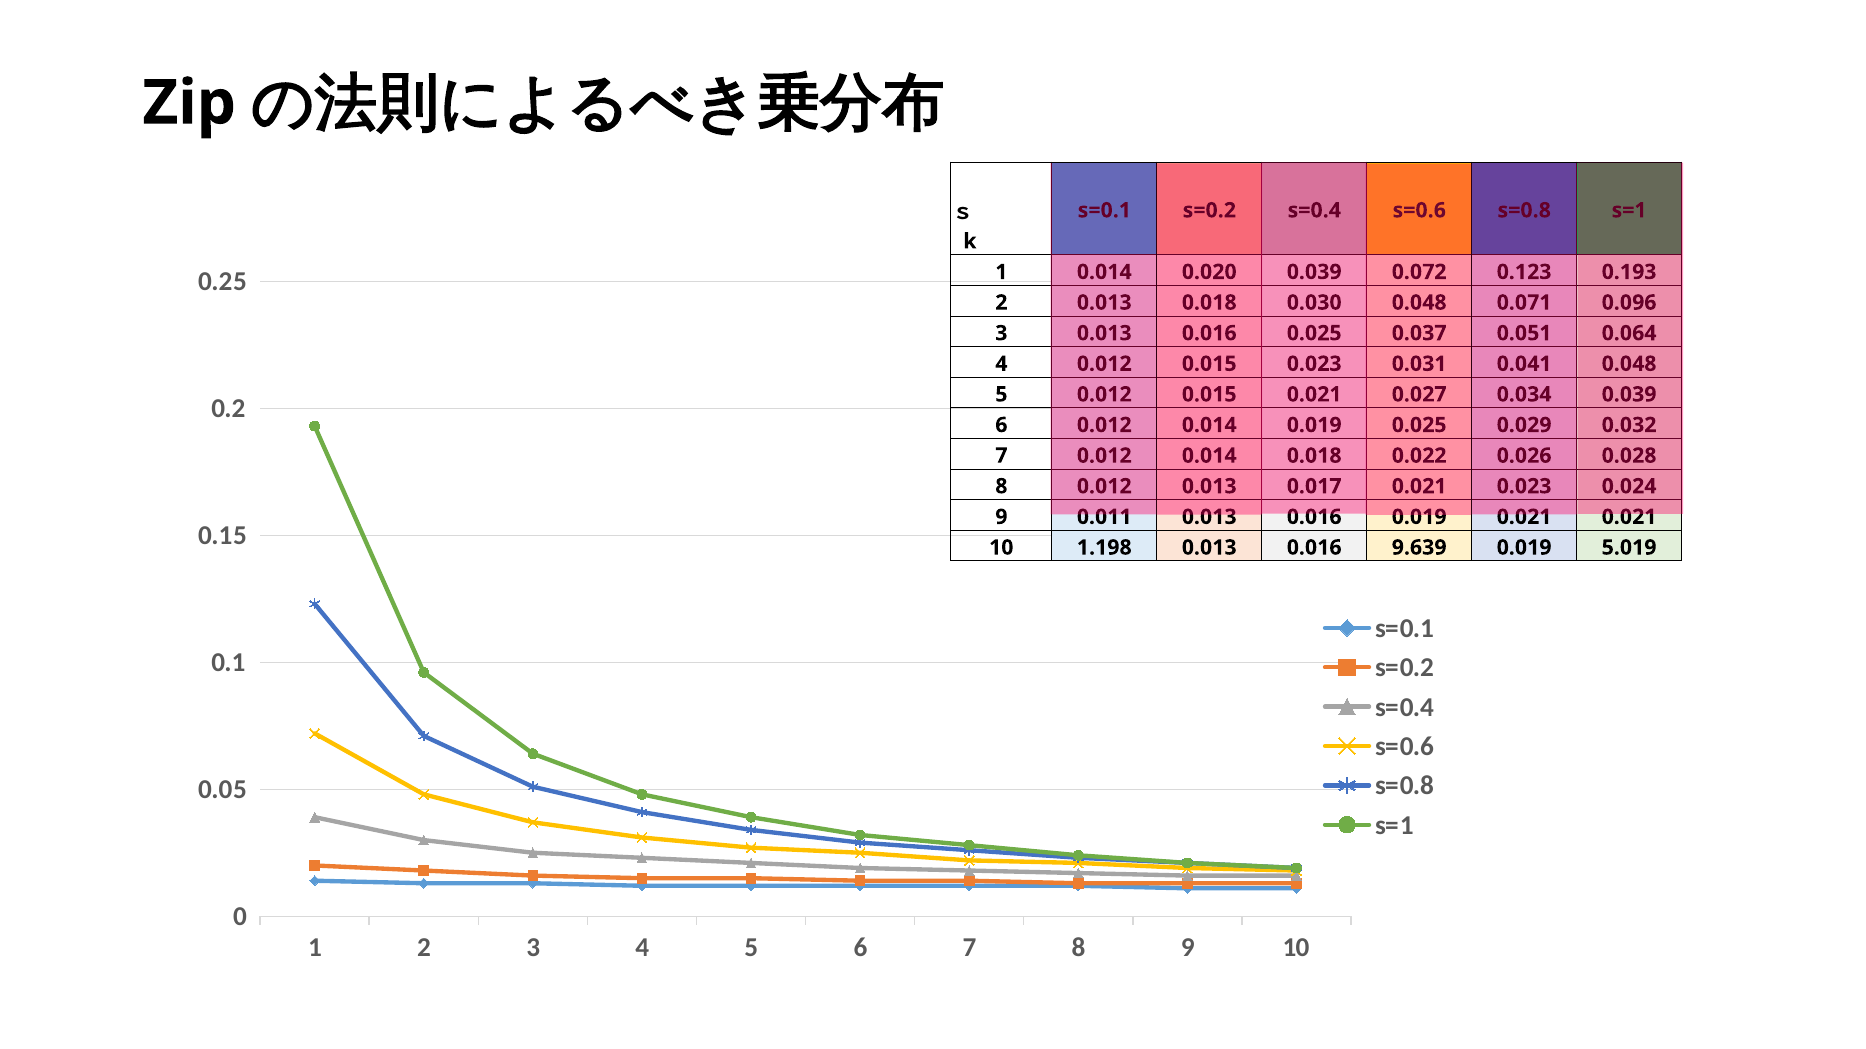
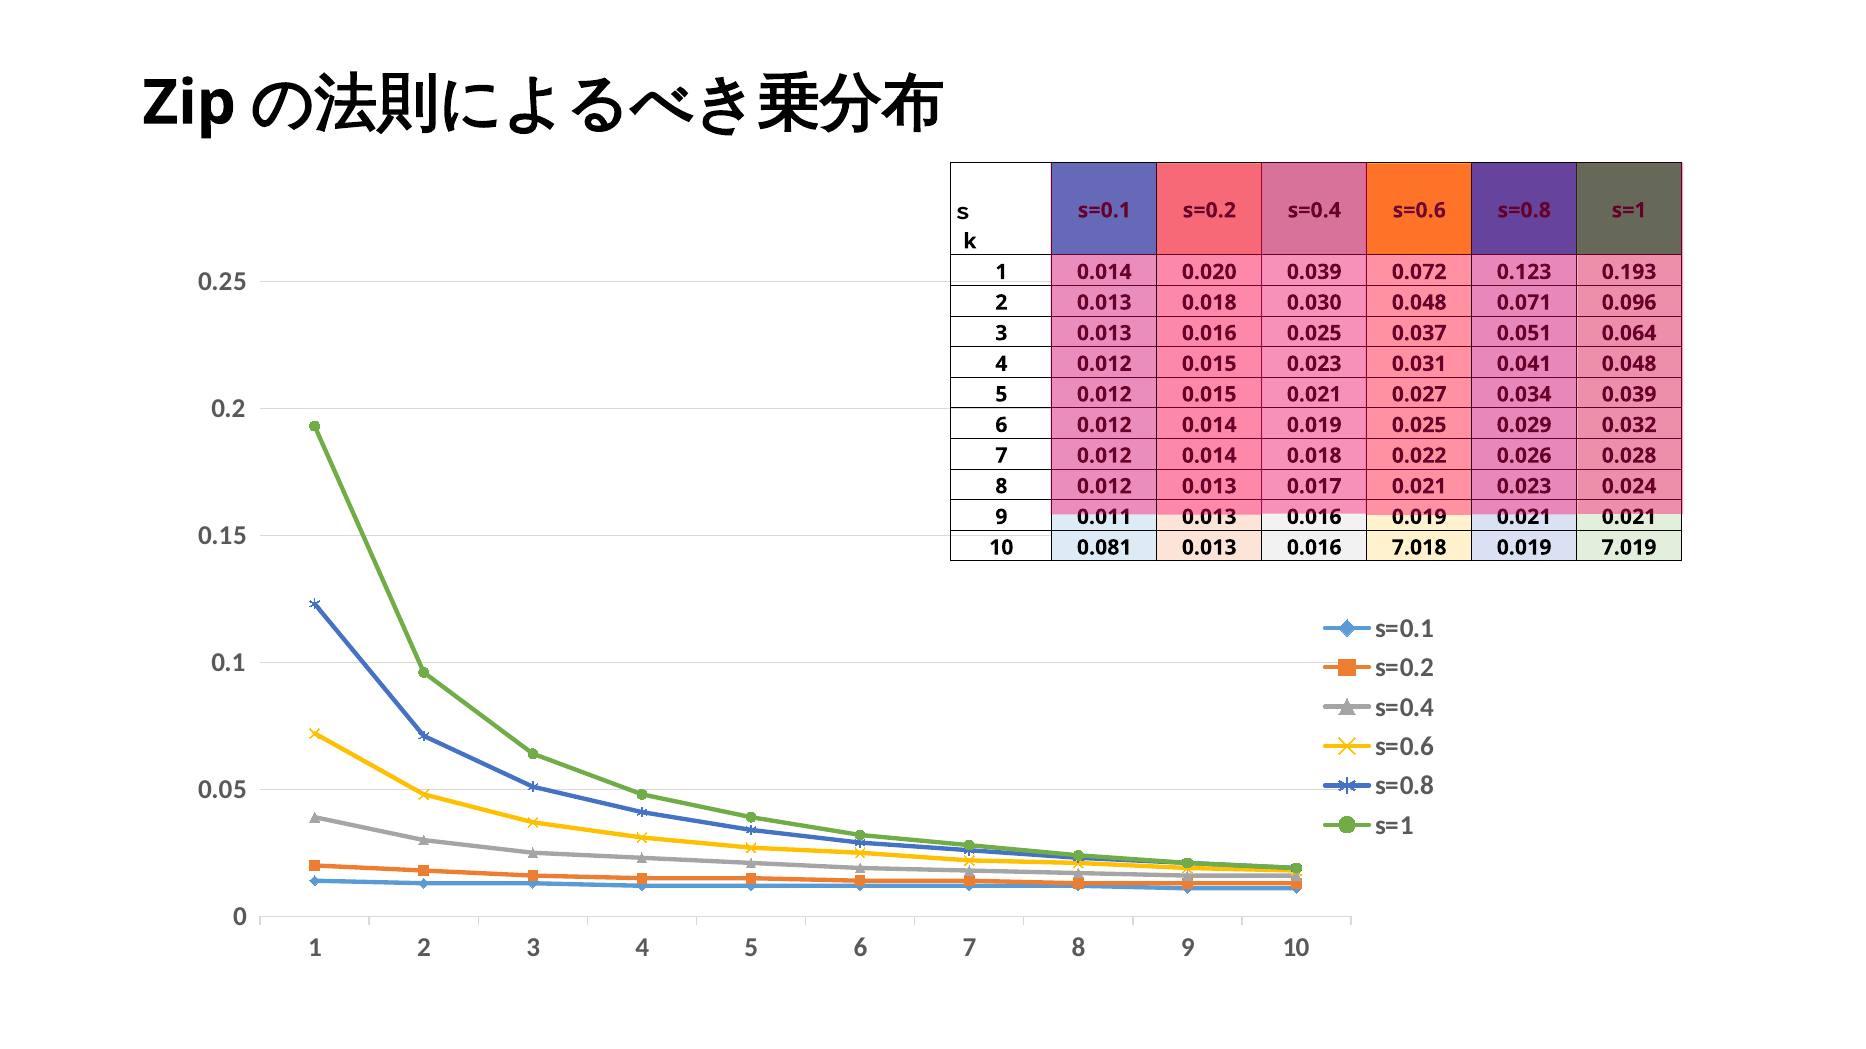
1.198: 1.198 -> 0.081
9.639: 9.639 -> 7.018
5.019: 5.019 -> 7.019
